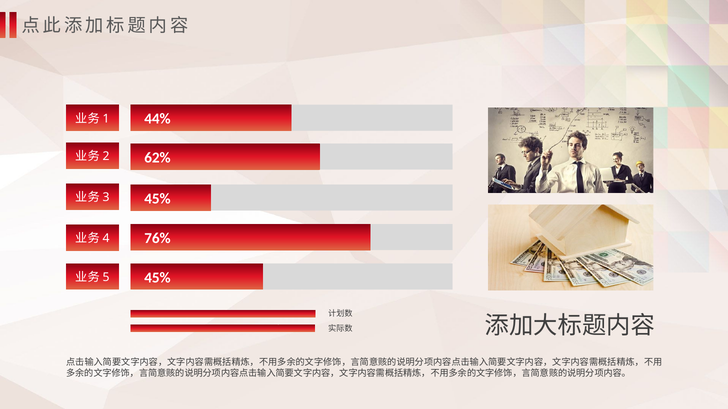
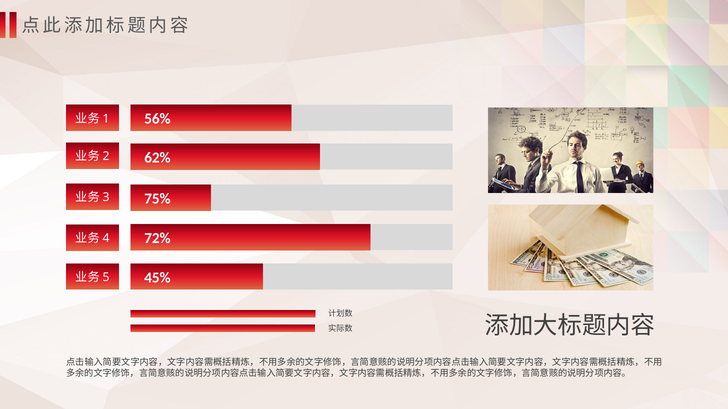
44%: 44% -> 56%
45% at (157, 199): 45% -> 75%
76%: 76% -> 72%
